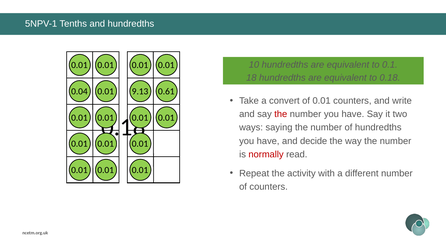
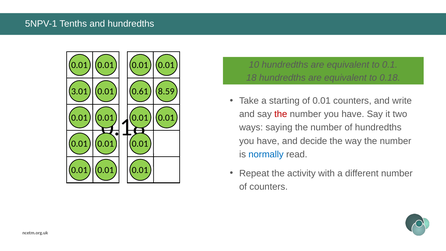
0.04: 0.04 -> 3.01
9.13: 9.13 -> 0.61
0.61: 0.61 -> 8.59
convert: convert -> starting
normally colour: red -> blue
